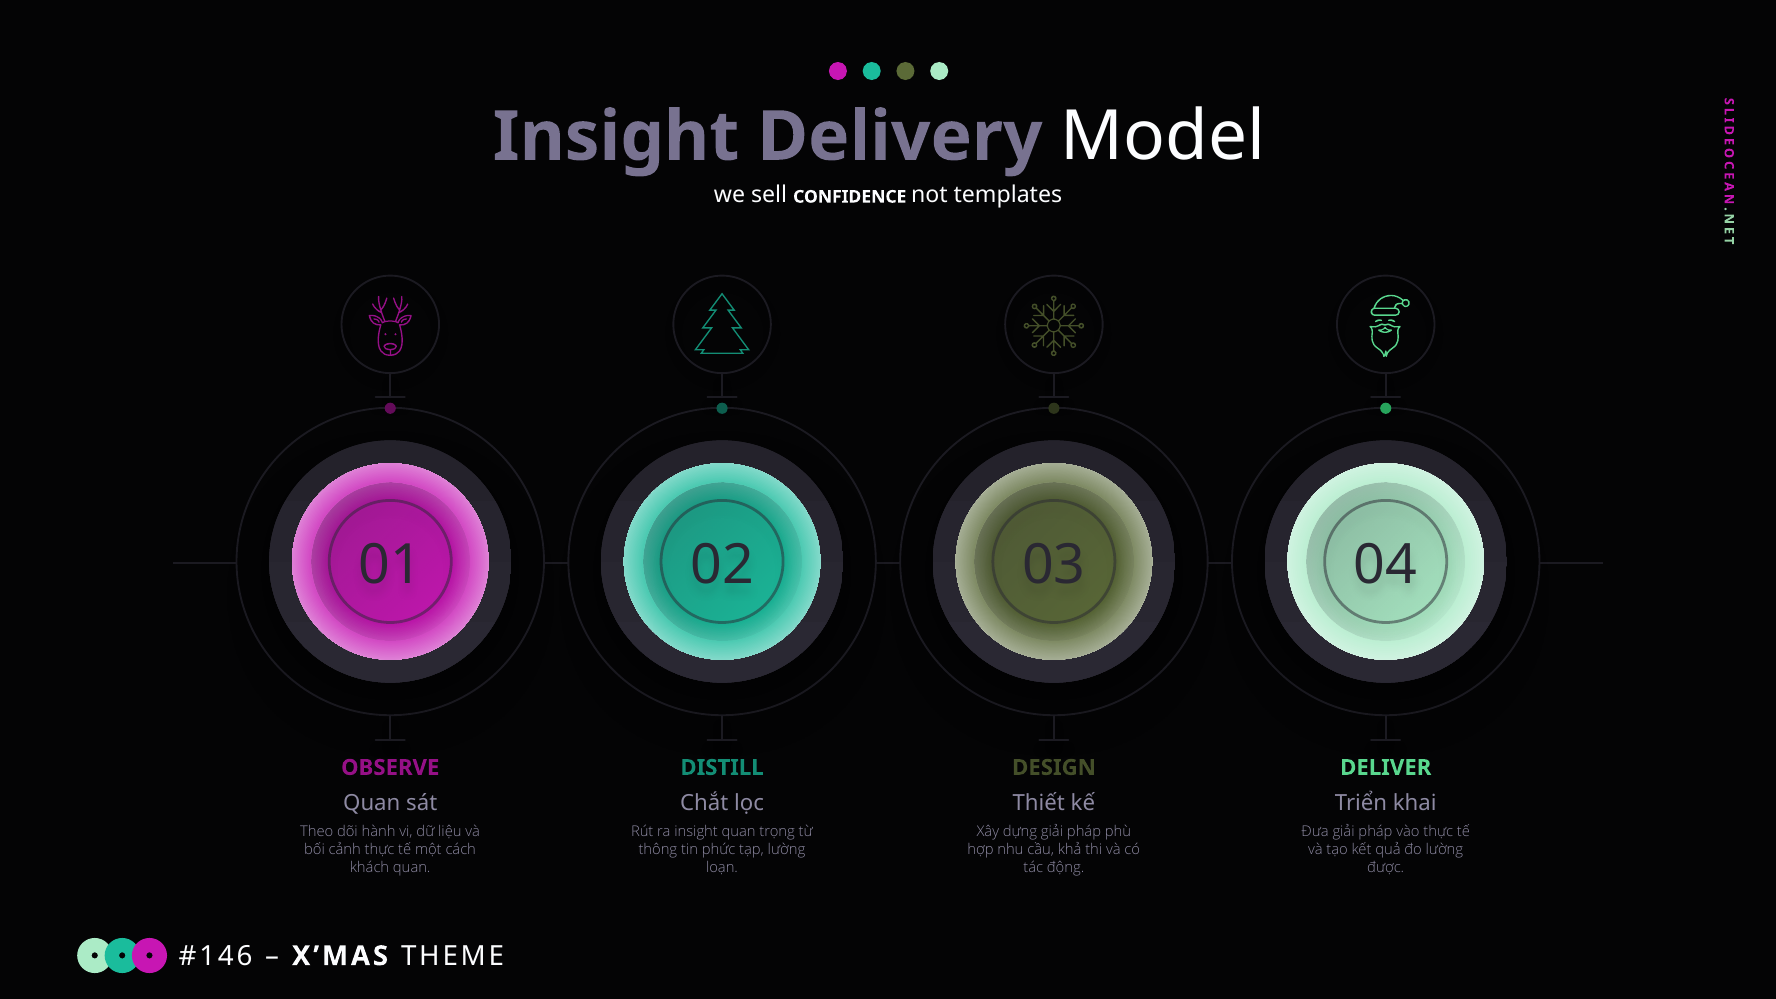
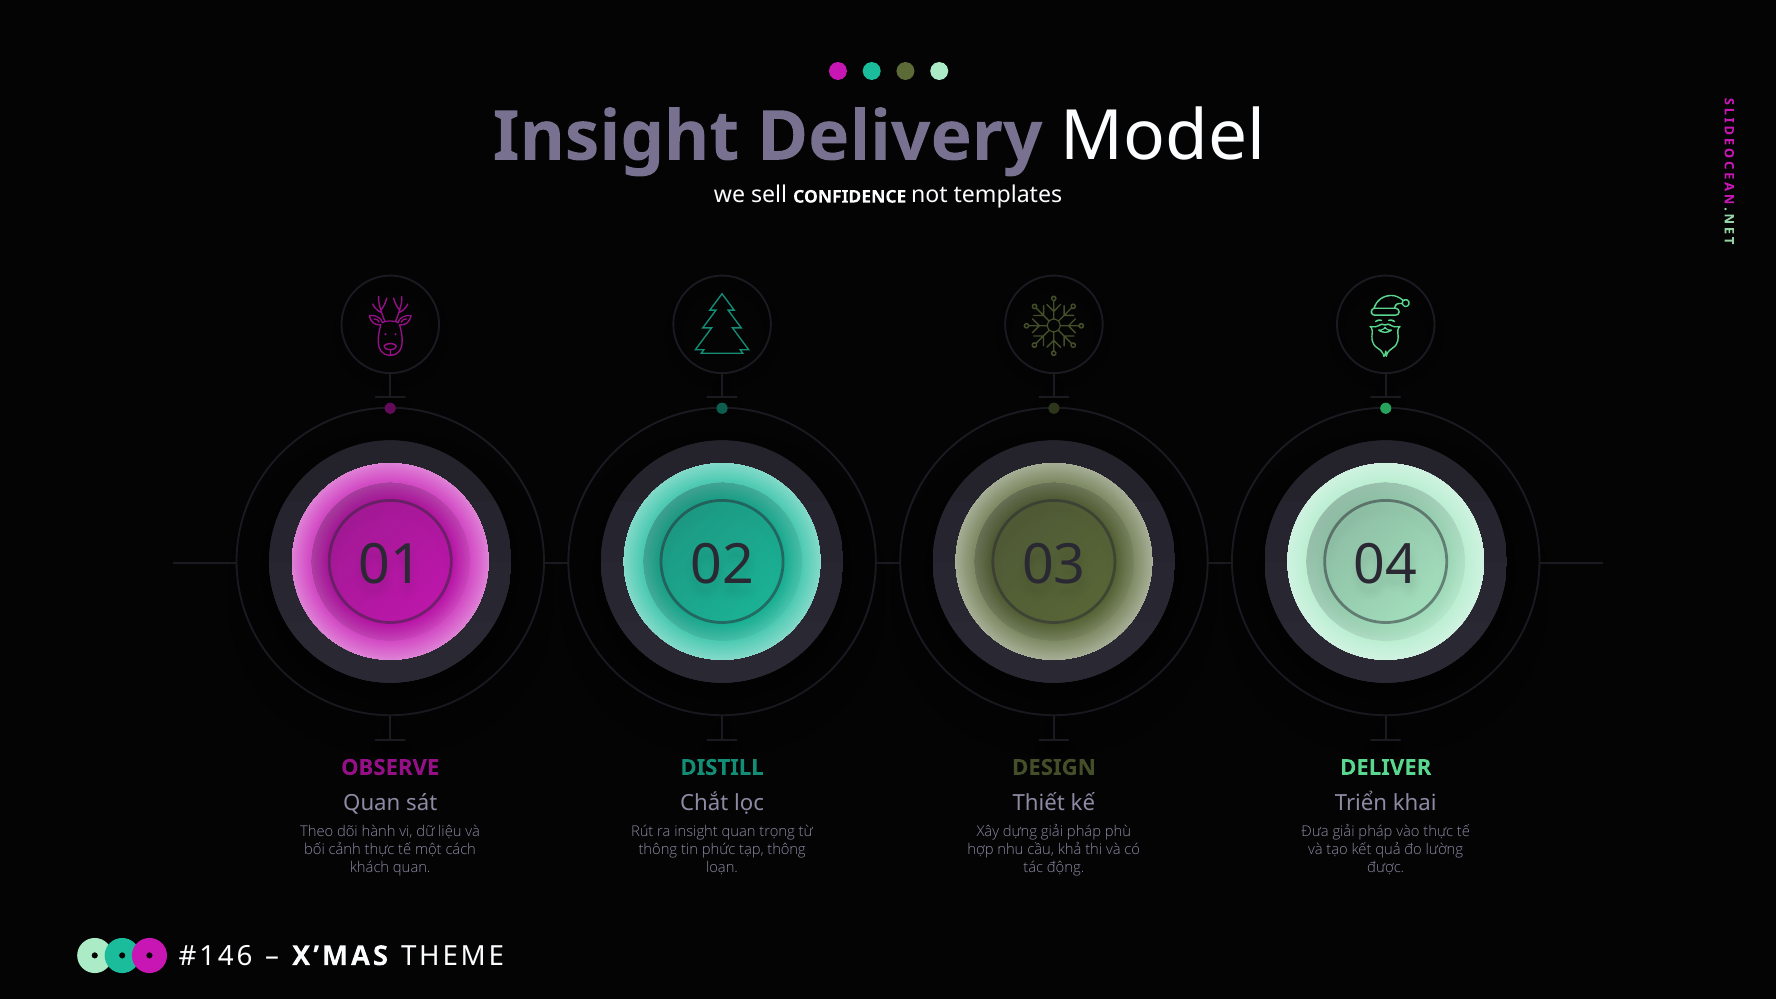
tạp lường: lường -> thông
